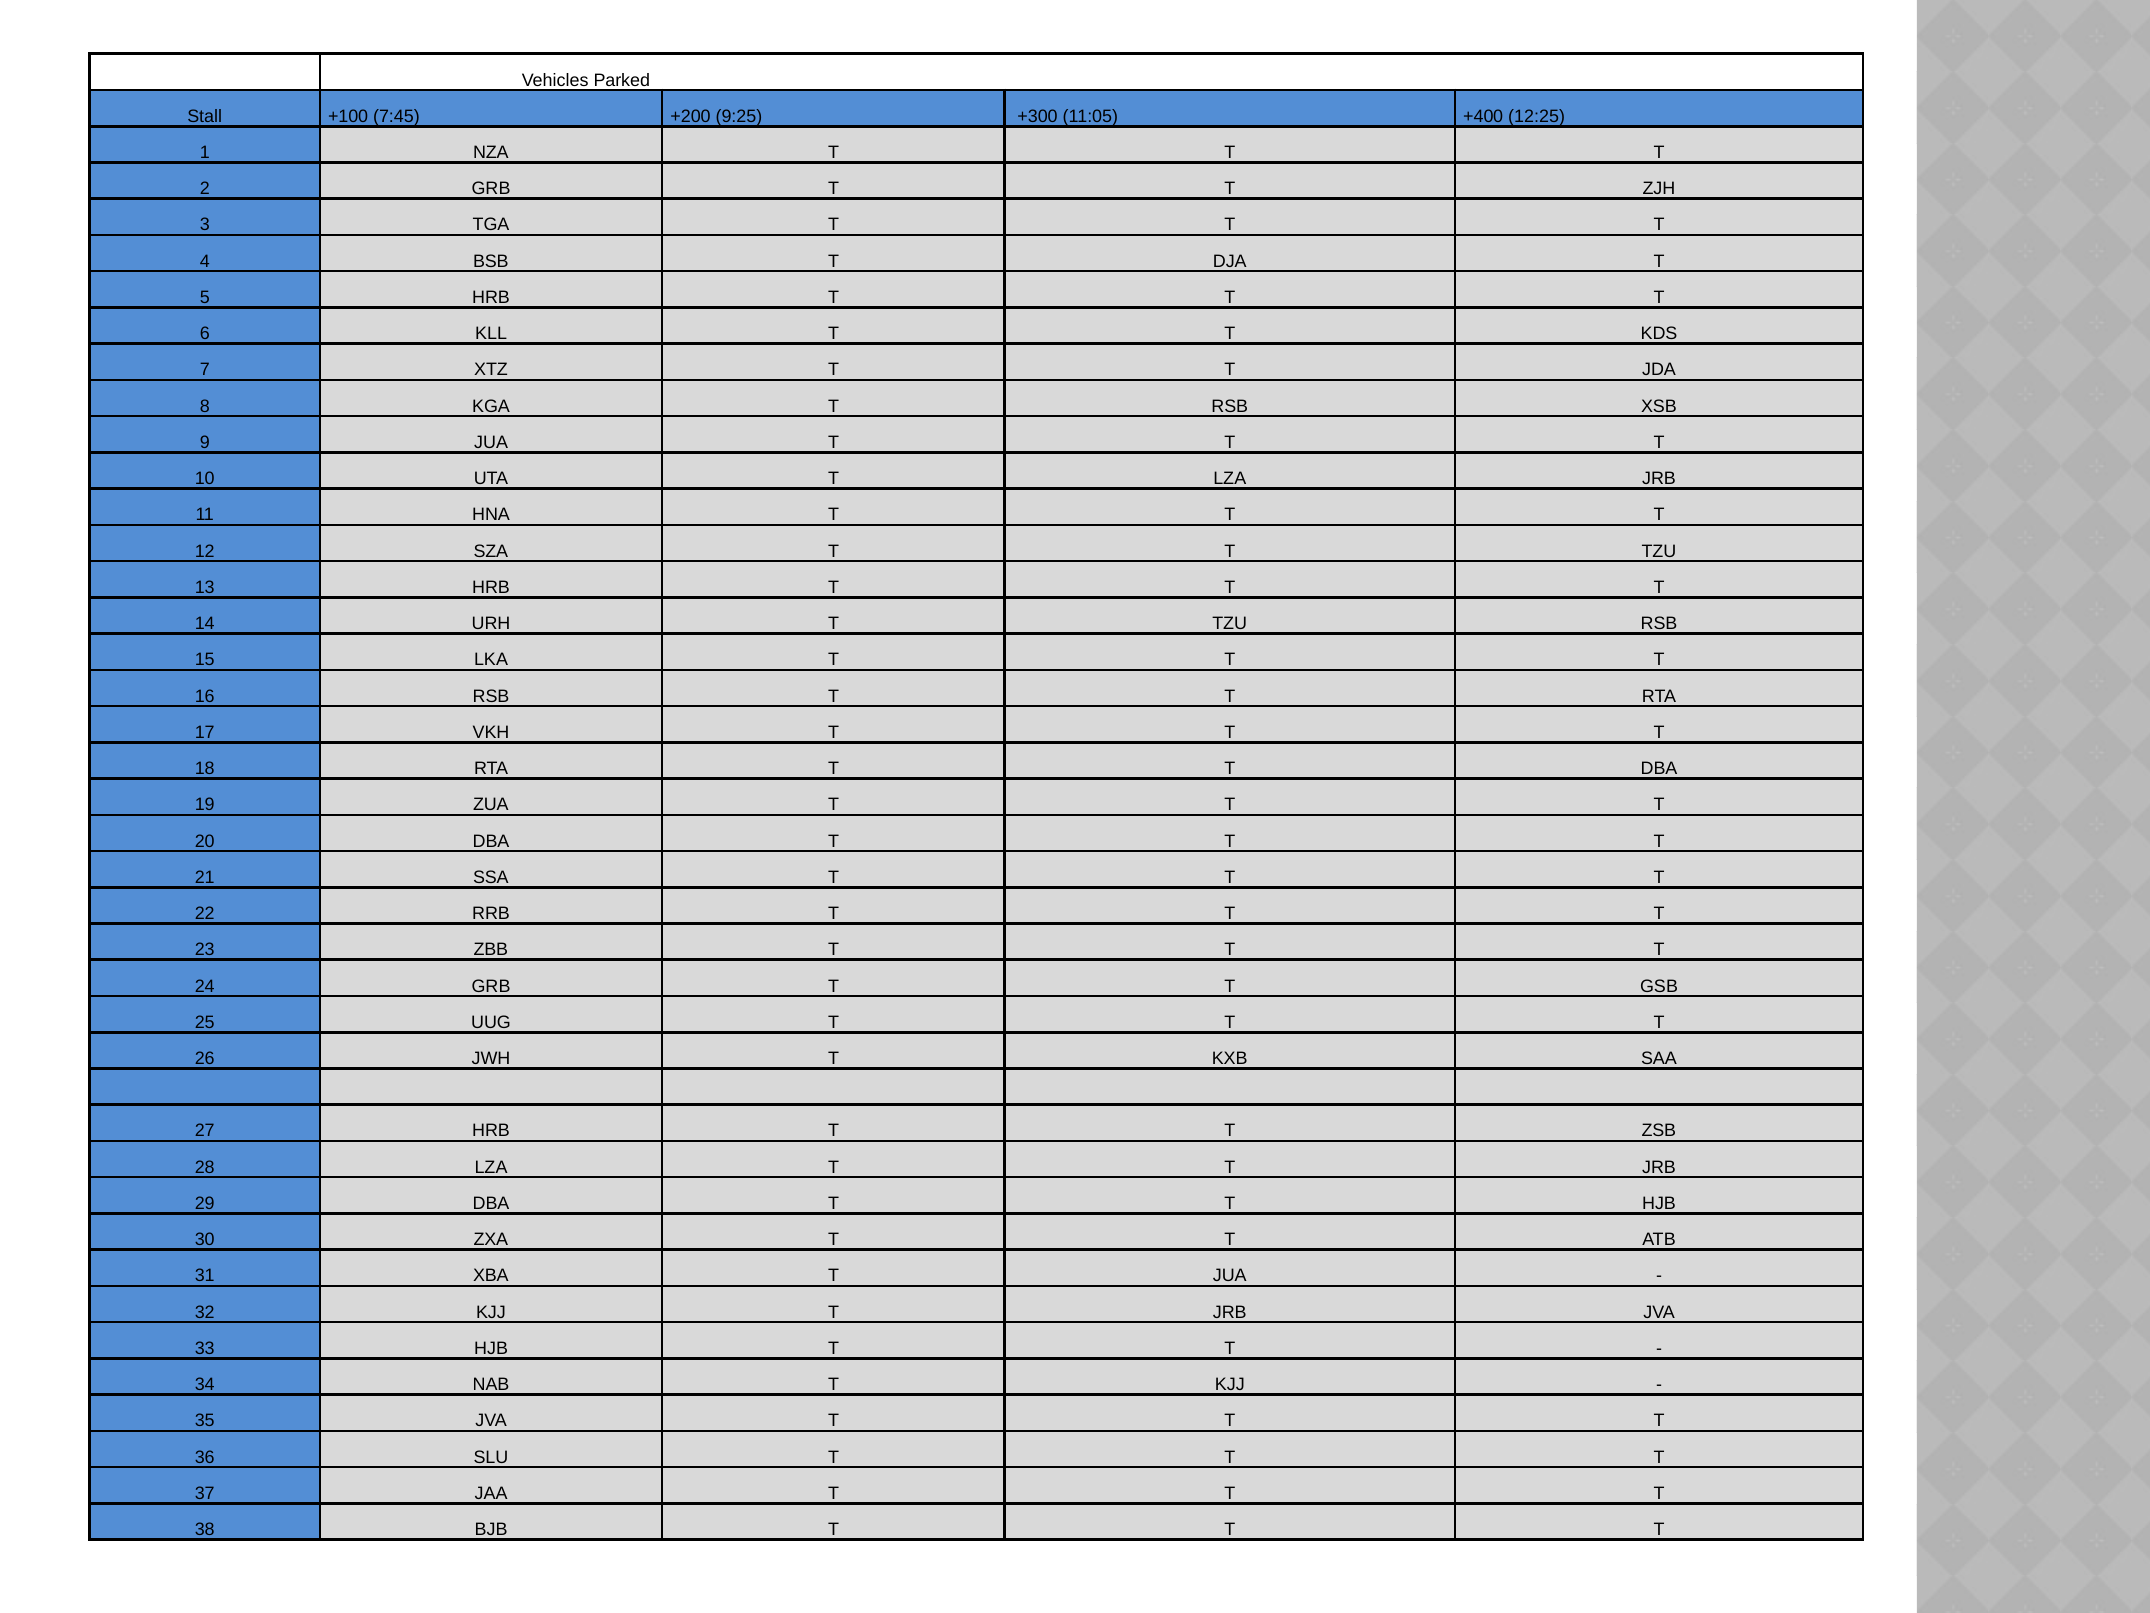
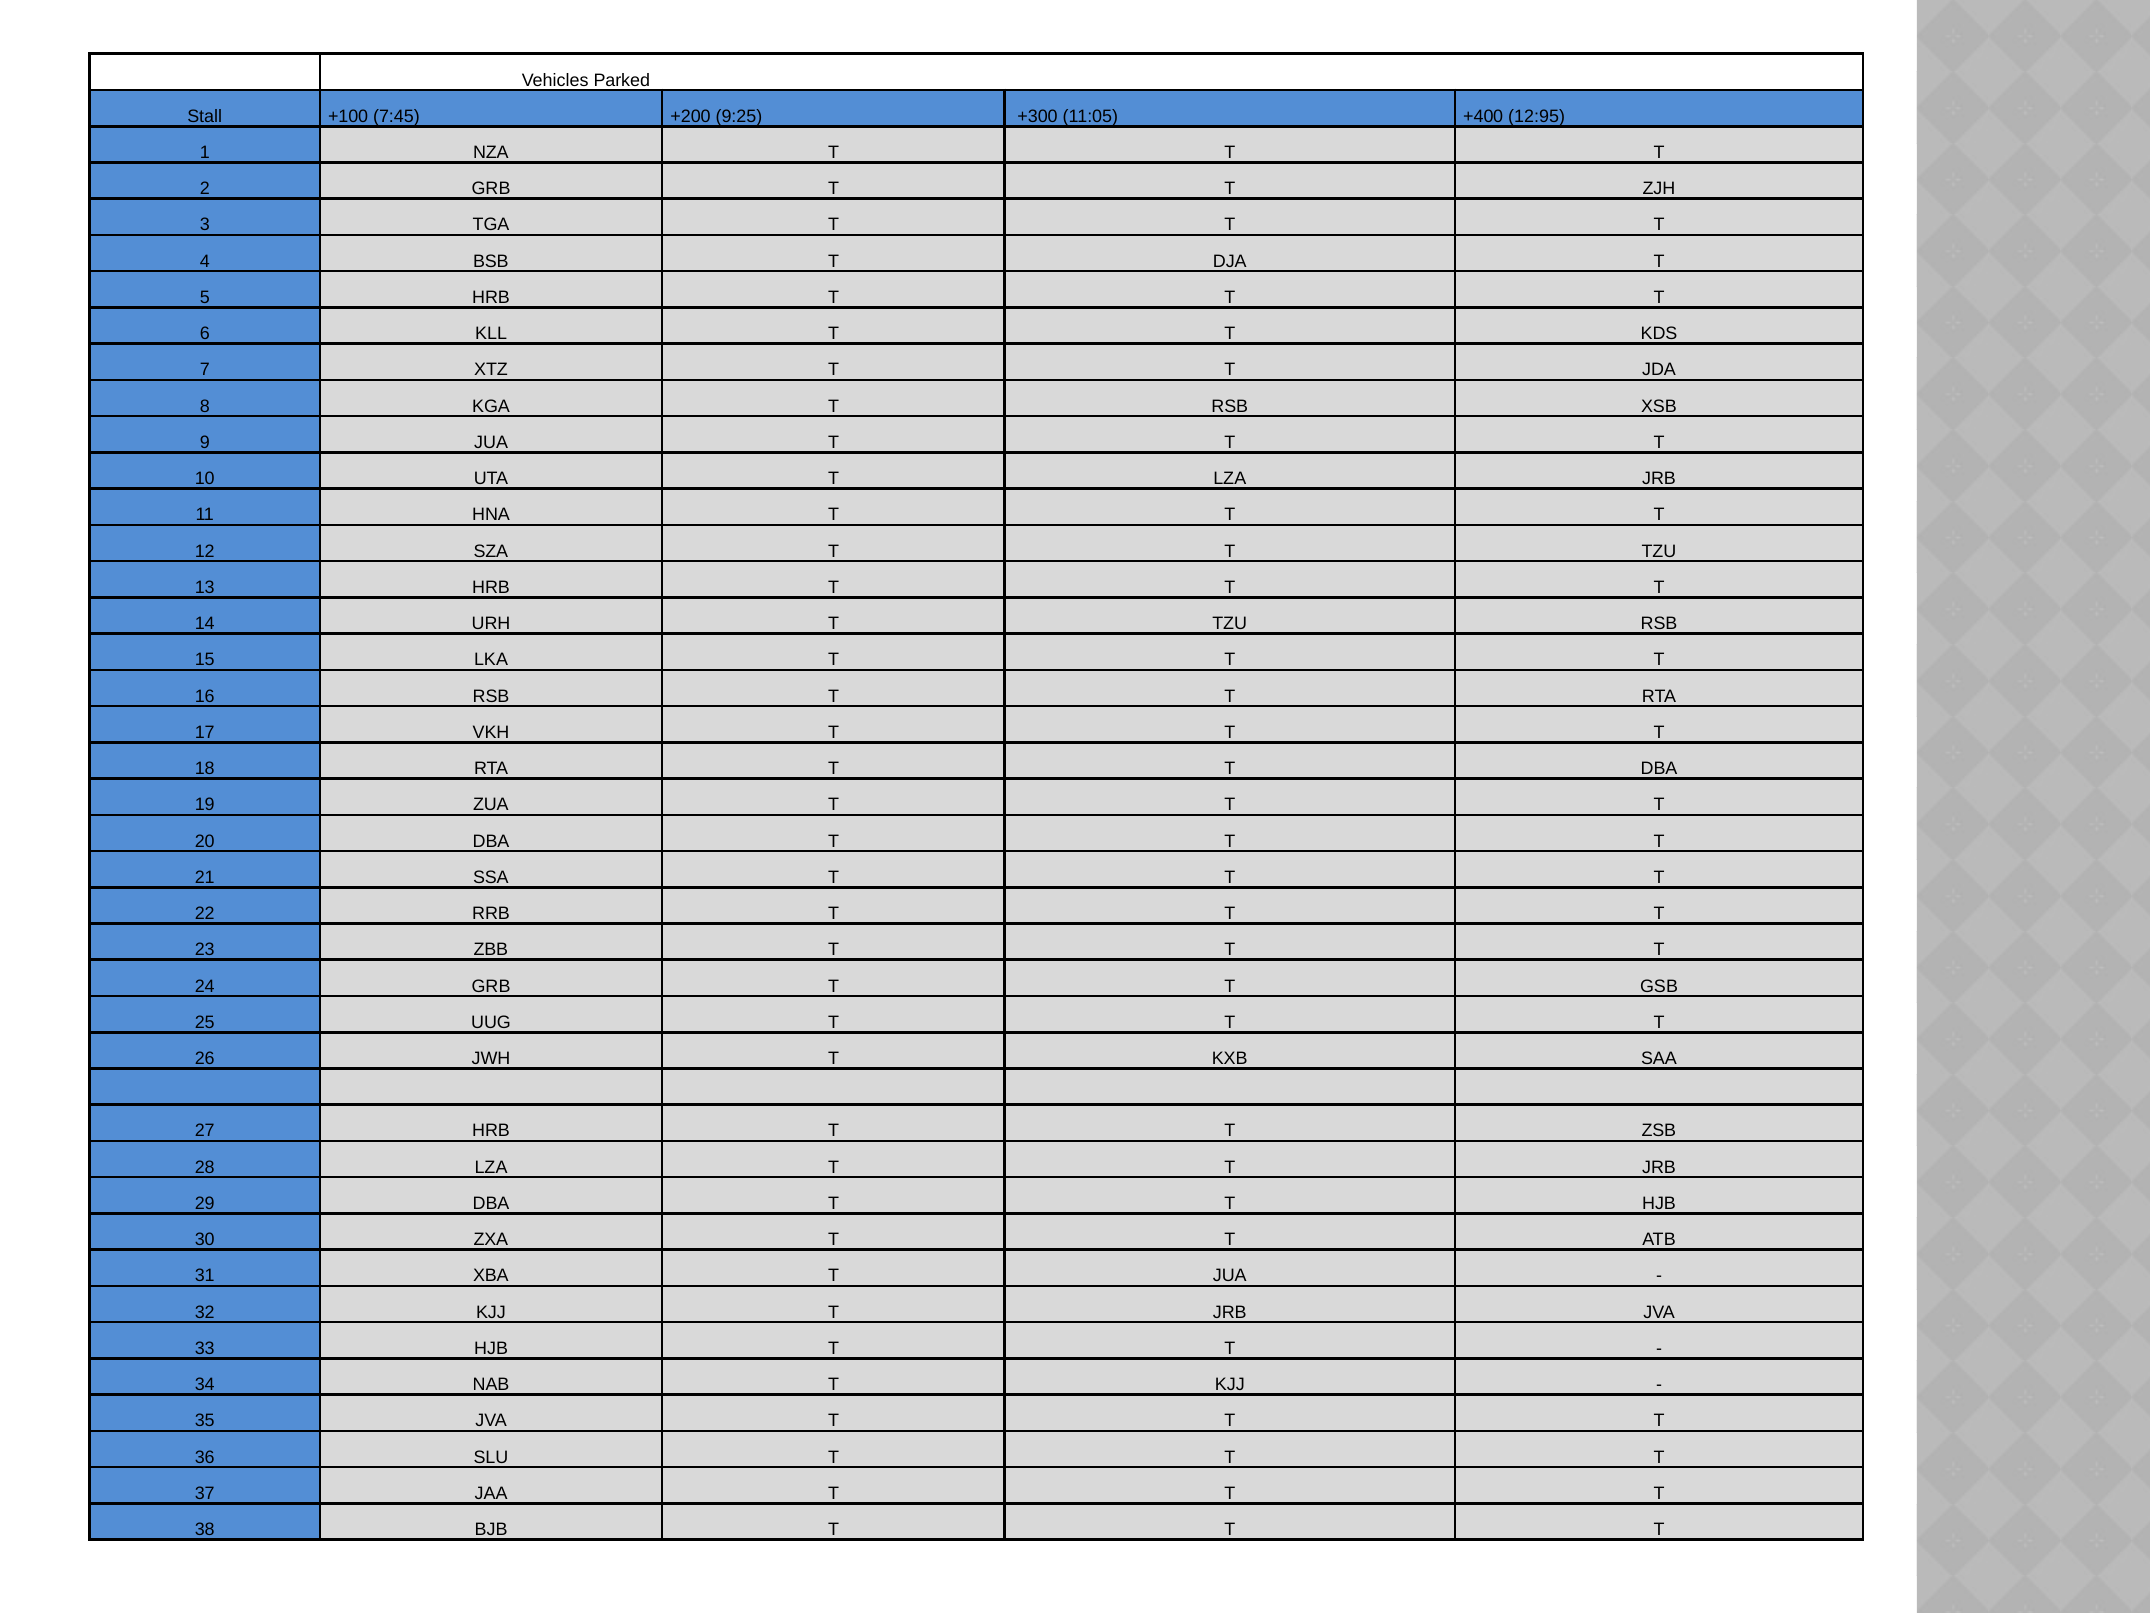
12:25: 12:25 -> 12:95
